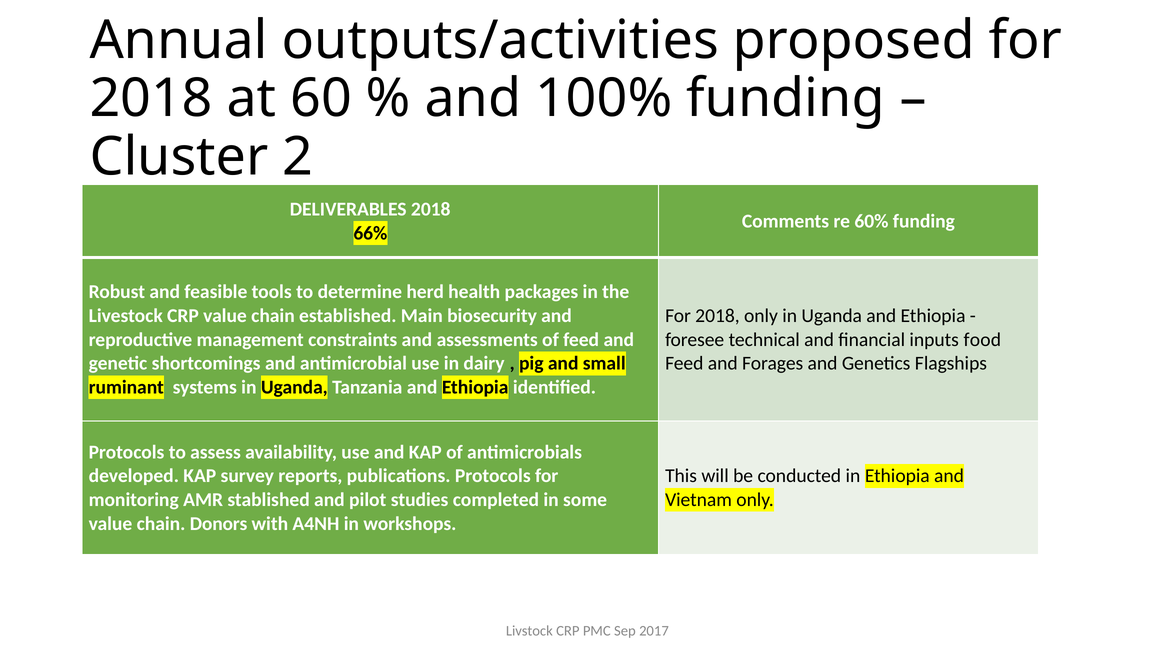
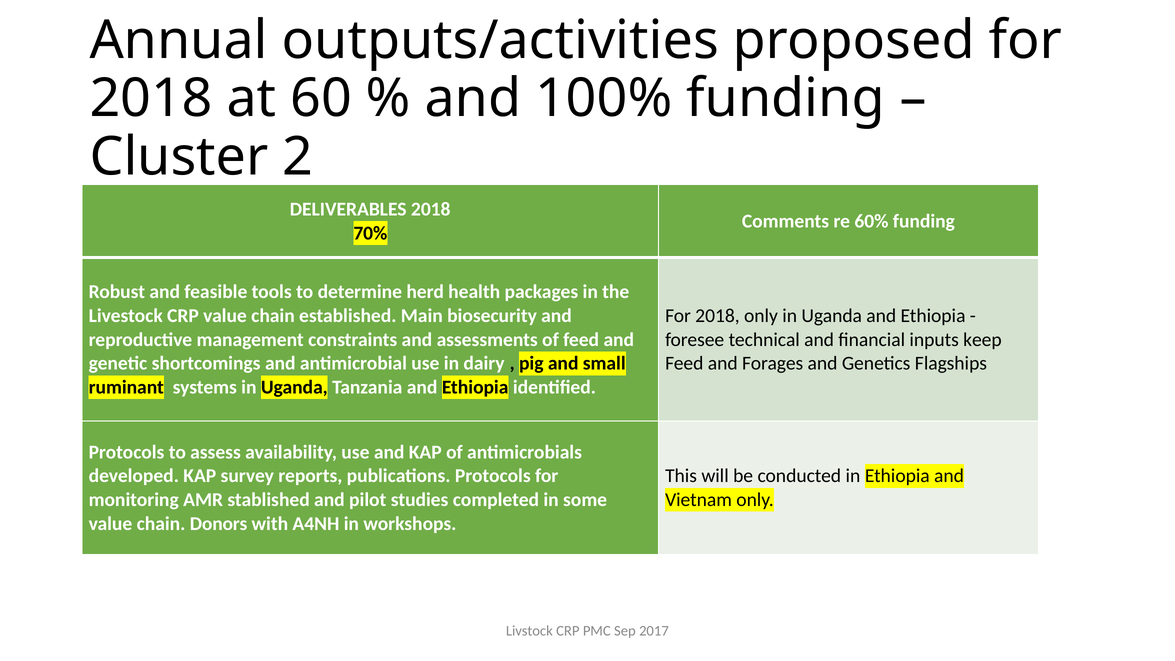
66%: 66% -> 70%
food: food -> keep
